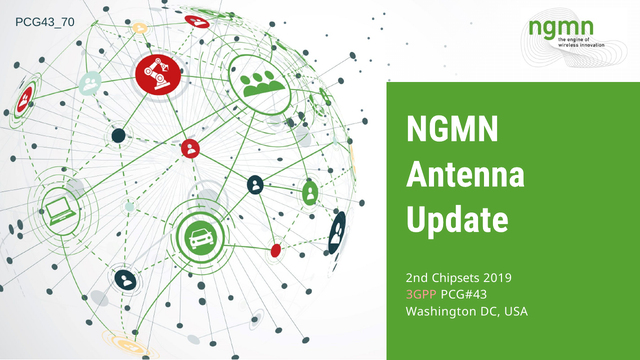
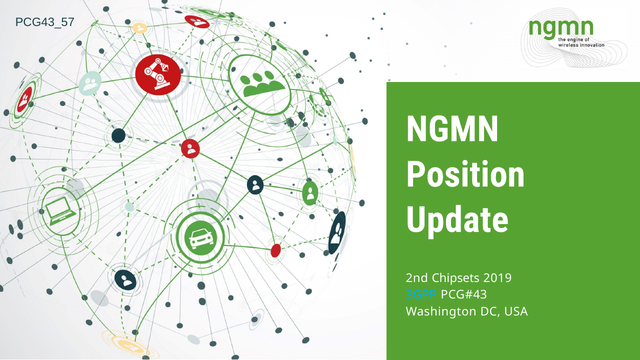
PCG43_70: PCG43_70 -> PCG43_57
Antenna: Antenna -> Position
3GPP colour: pink -> light blue
